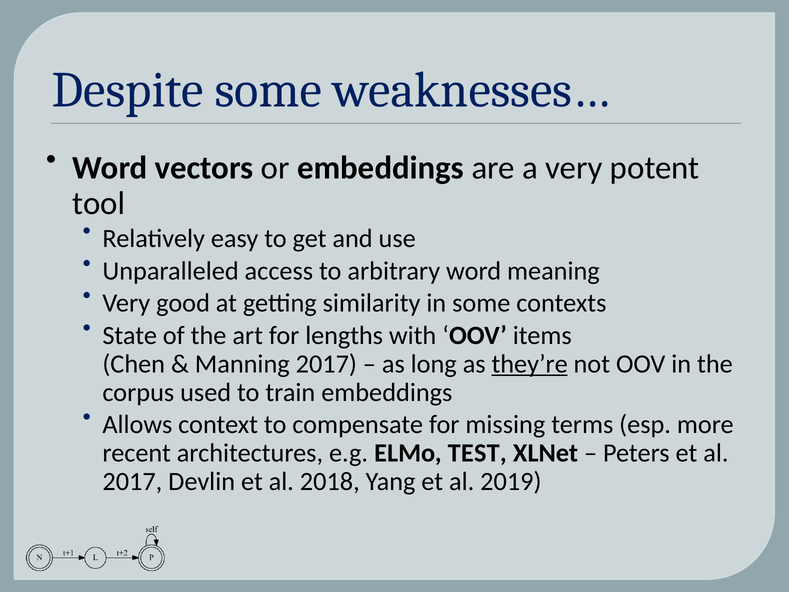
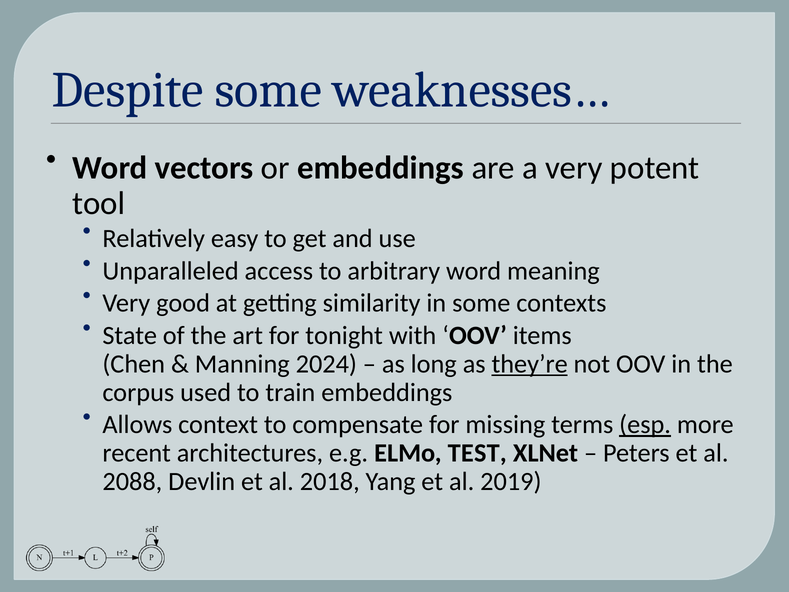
lengths: lengths -> tonight
Manning 2017: 2017 -> 2024
esp underline: none -> present
2017 at (132, 481): 2017 -> 2088
